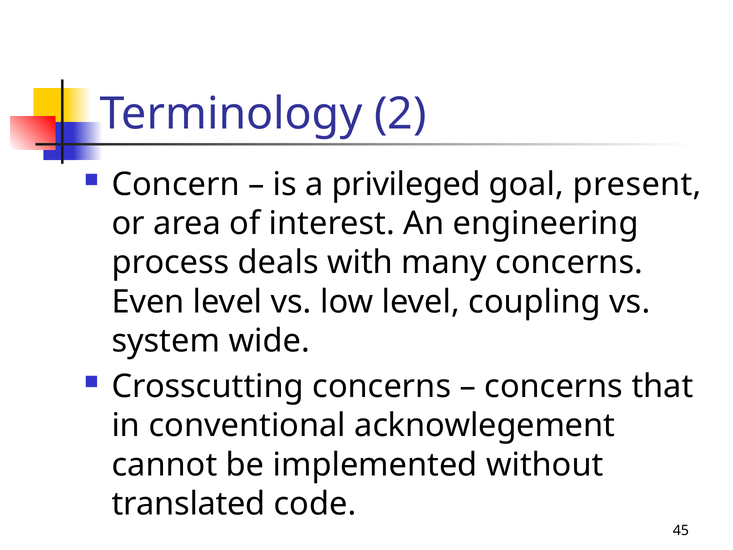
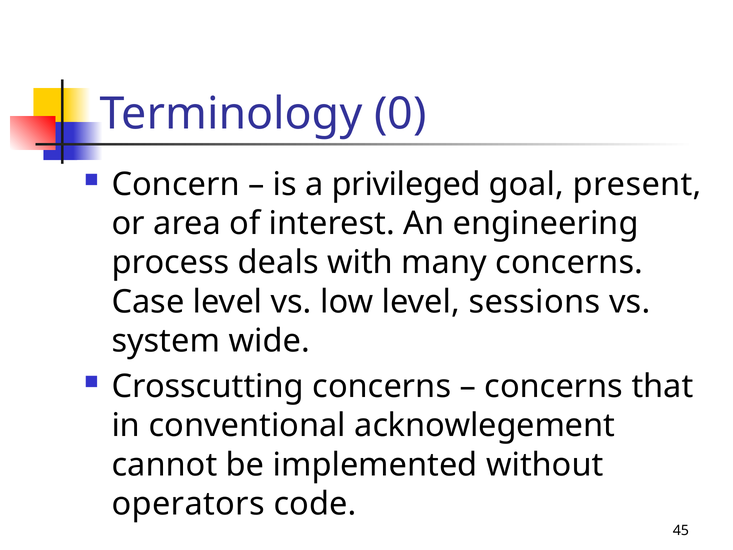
2: 2 -> 0
Even: Even -> Case
coupling: coupling -> sessions
translated: translated -> operators
